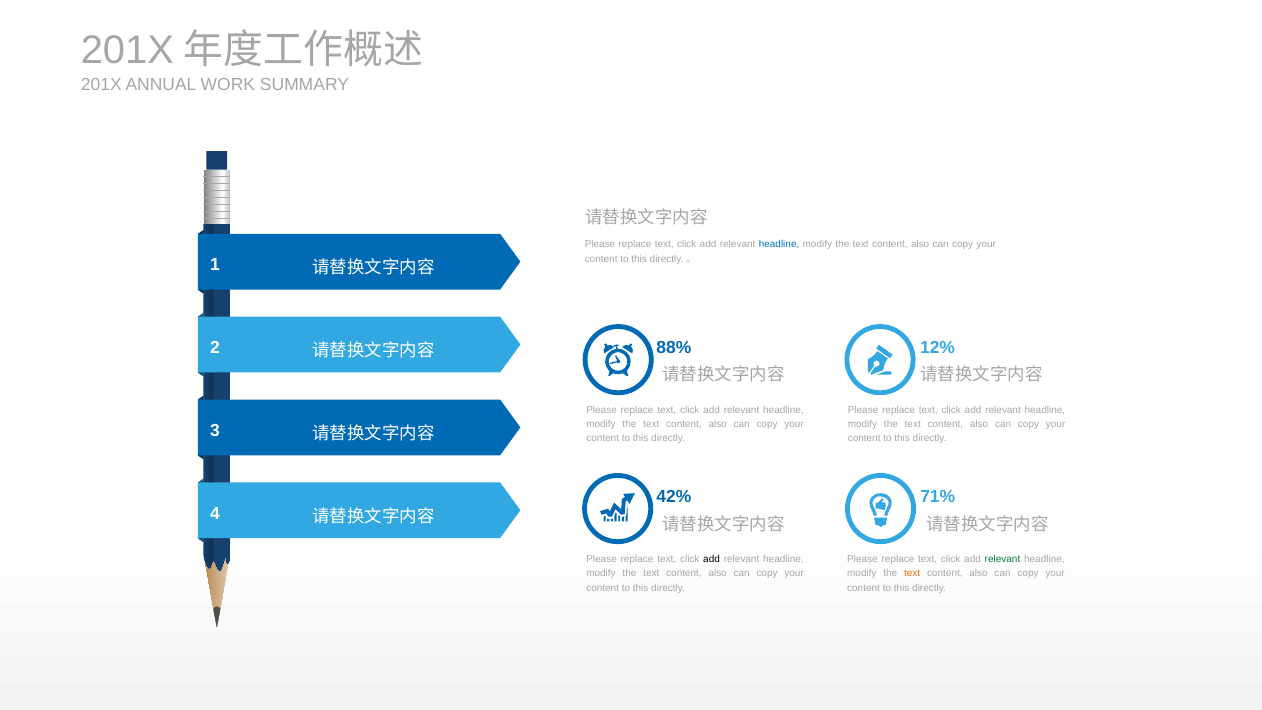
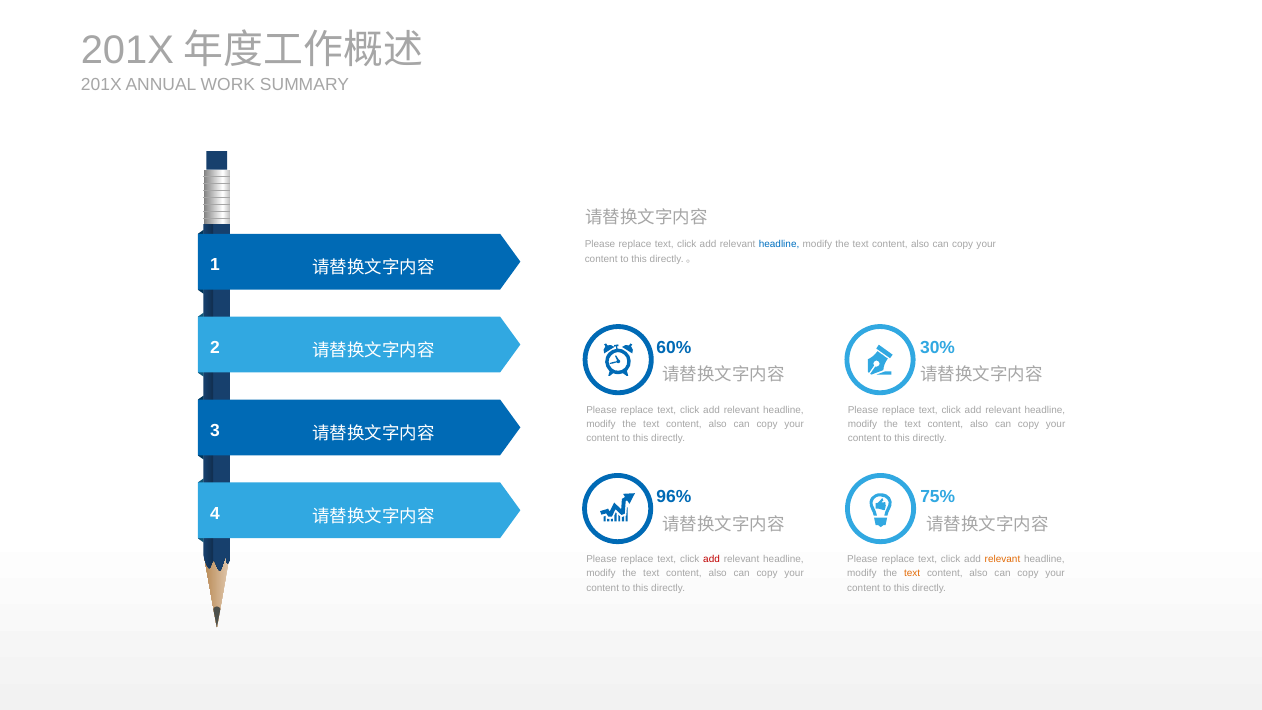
88%: 88% -> 60%
12%: 12% -> 30%
42%: 42% -> 96%
71%: 71% -> 75%
add at (712, 559) colour: black -> red
relevant at (1002, 559) colour: green -> orange
